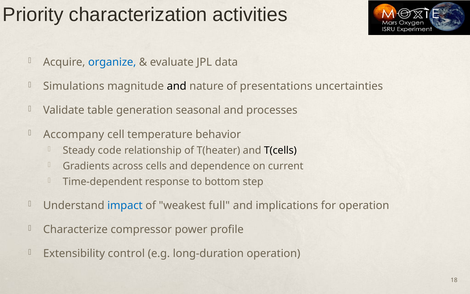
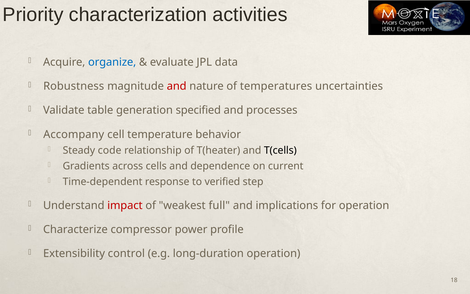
Simulations: Simulations -> Robustness
and at (177, 86) colour: black -> red
presentations: presentations -> temperatures
seasonal: seasonal -> specified
bottom: bottom -> verified
impact colour: blue -> red
